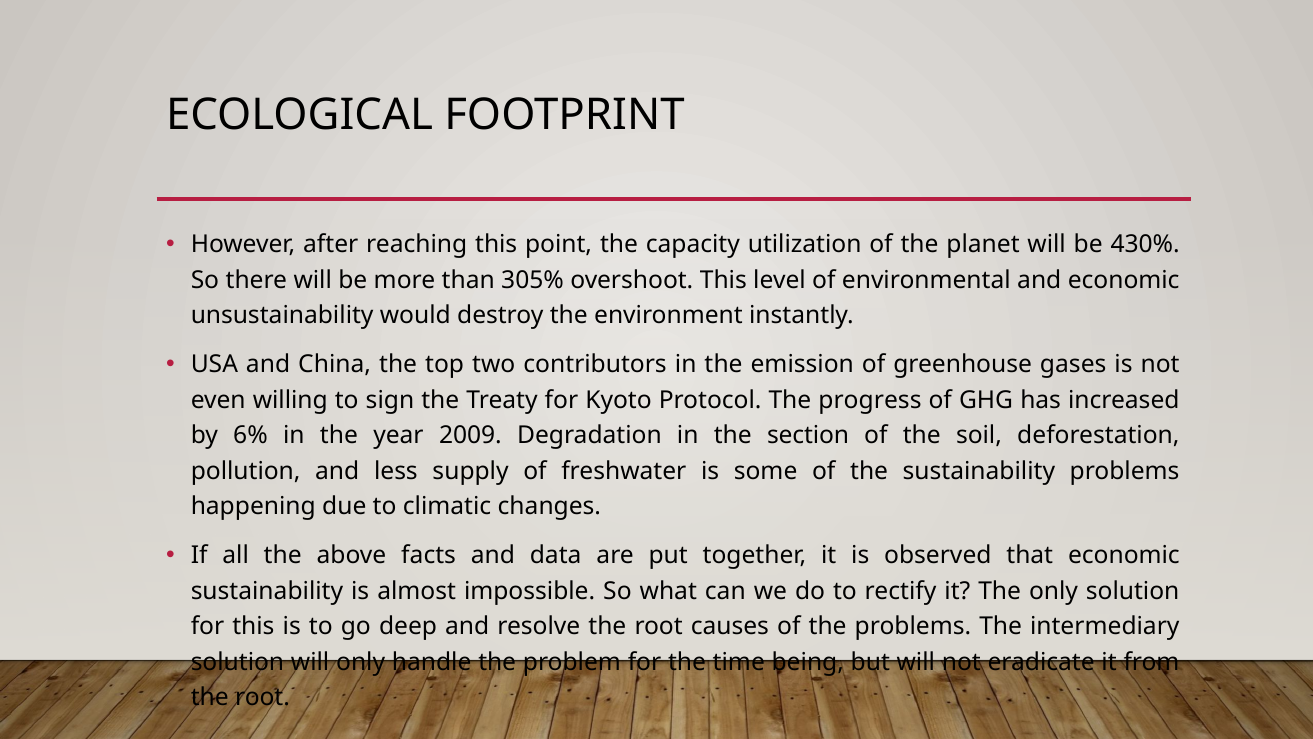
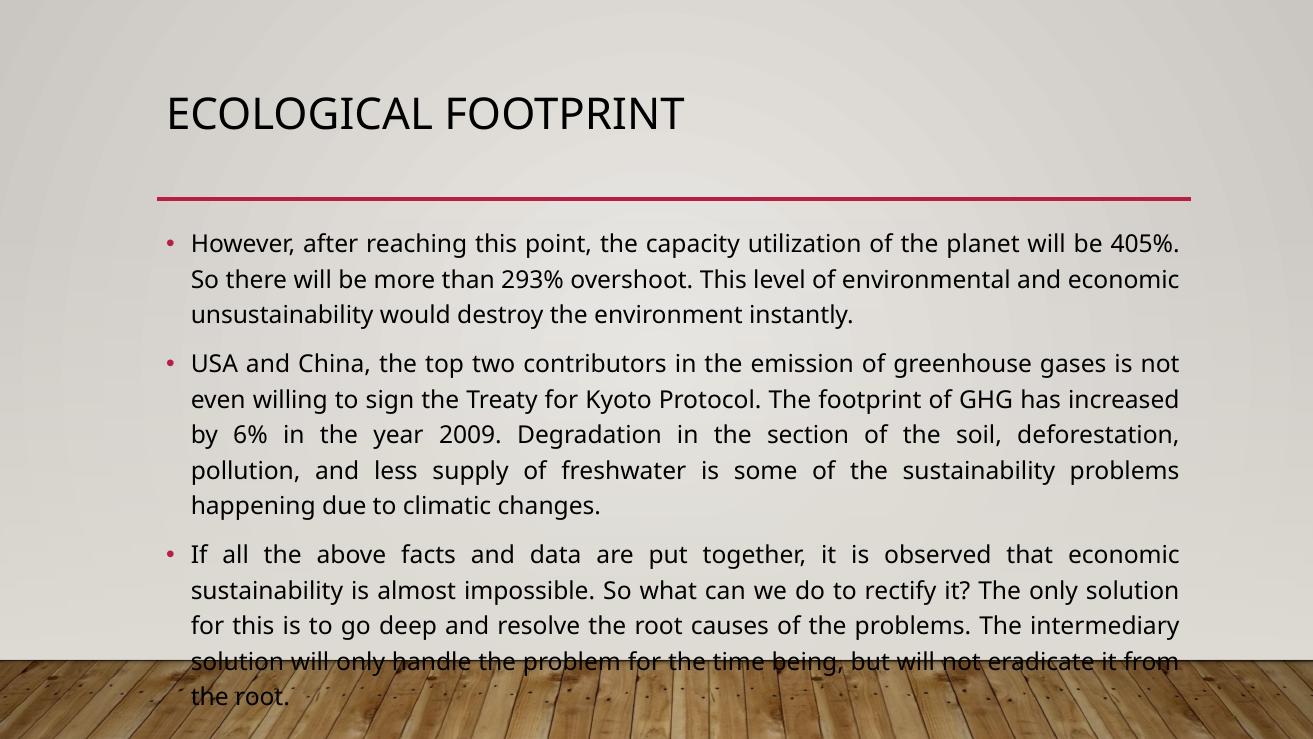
430%: 430% -> 405%
305%: 305% -> 293%
The progress: progress -> footprint
